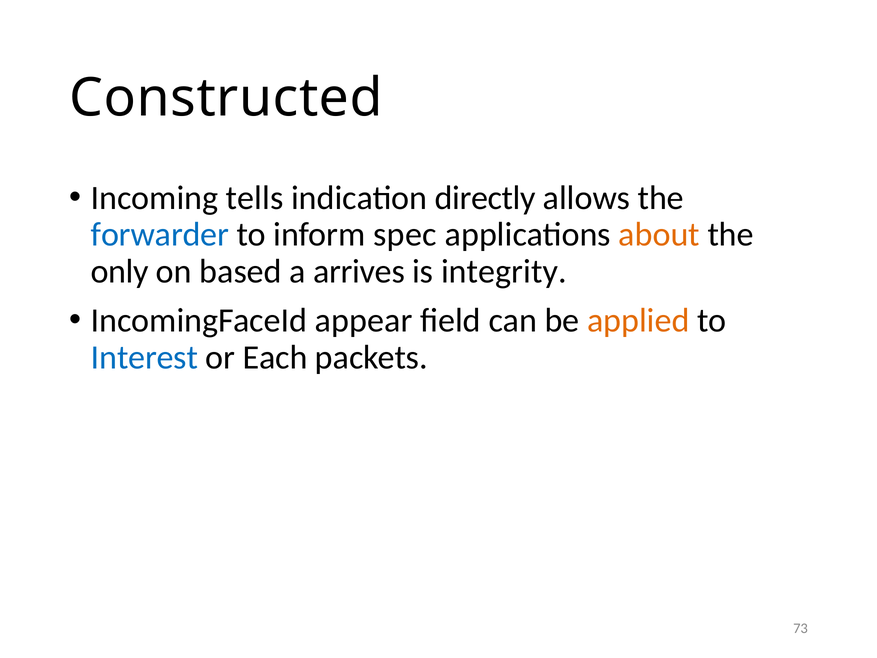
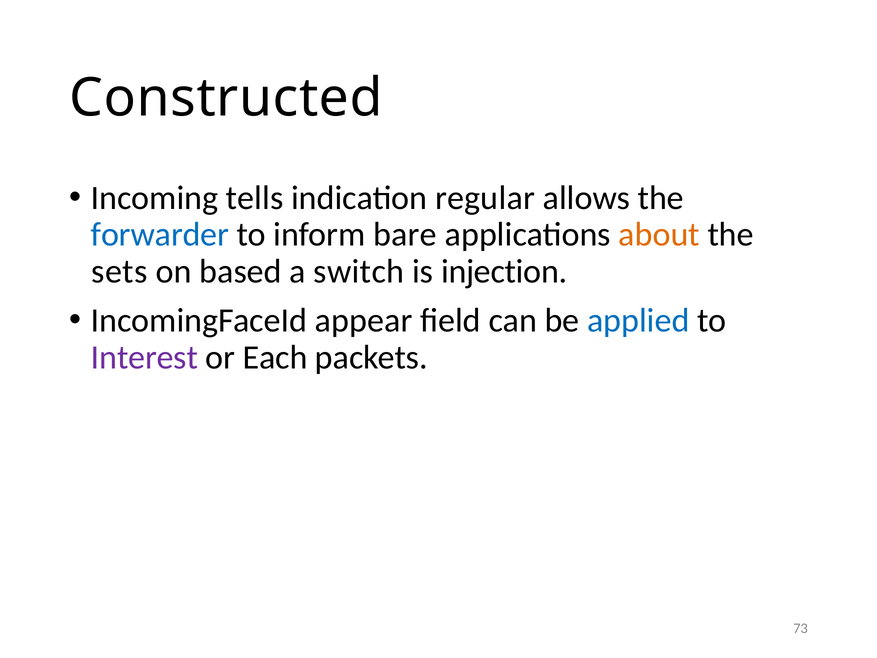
directly: directly -> regular
spec: spec -> bare
only: only -> sets
arrives: arrives -> switch
integrity: integrity -> injection
applied colour: orange -> blue
Interest colour: blue -> purple
